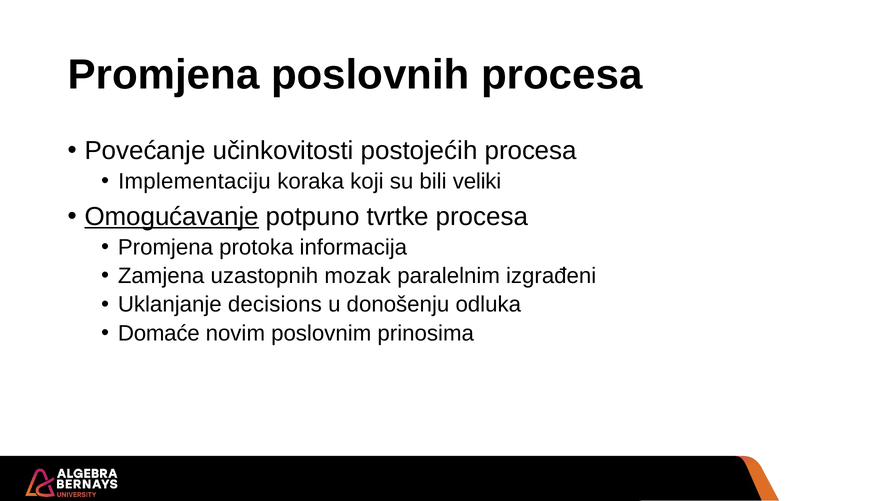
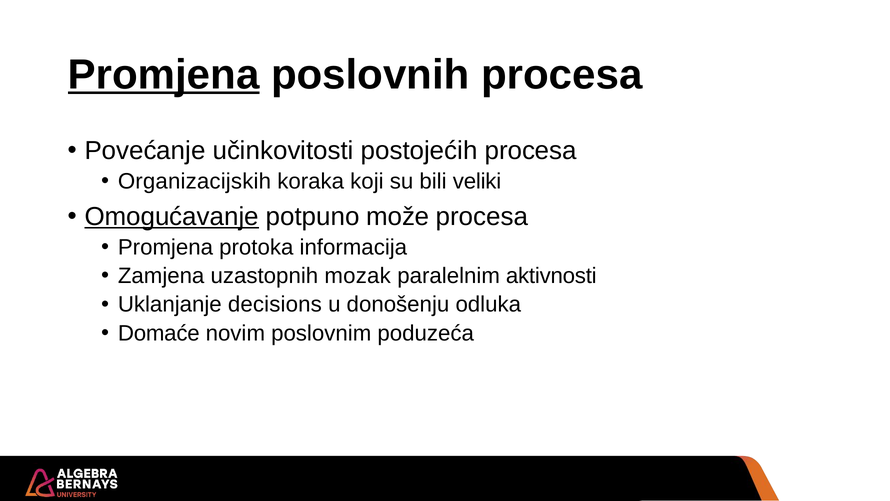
Promjena at (164, 75) underline: none -> present
Implementaciju: Implementaciju -> Organizacijskih
tvrtke: tvrtke -> može
izgrađeni: izgrađeni -> aktivnosti
prinosima: prinosima -> poduzeća
